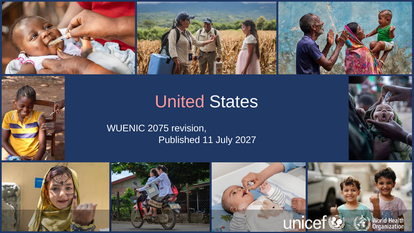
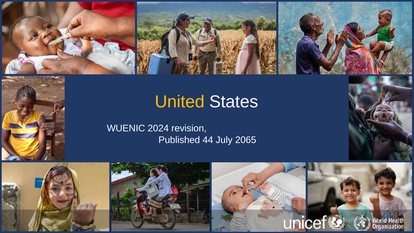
United colour: pink -> yellow
2075: 2075 -> 2024
11: 11 -> 44
2027: 2027 -> 2065
